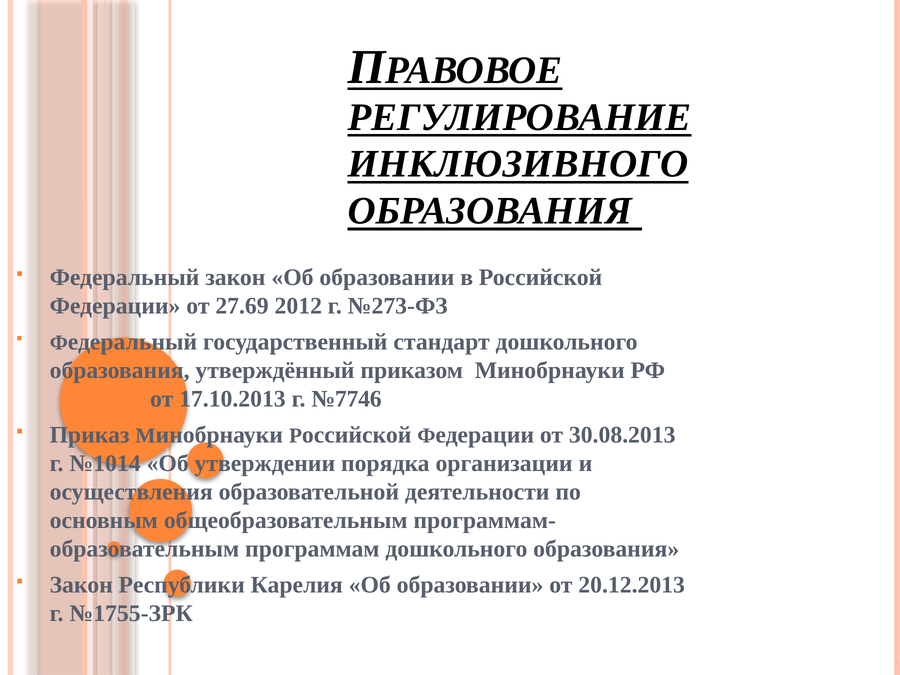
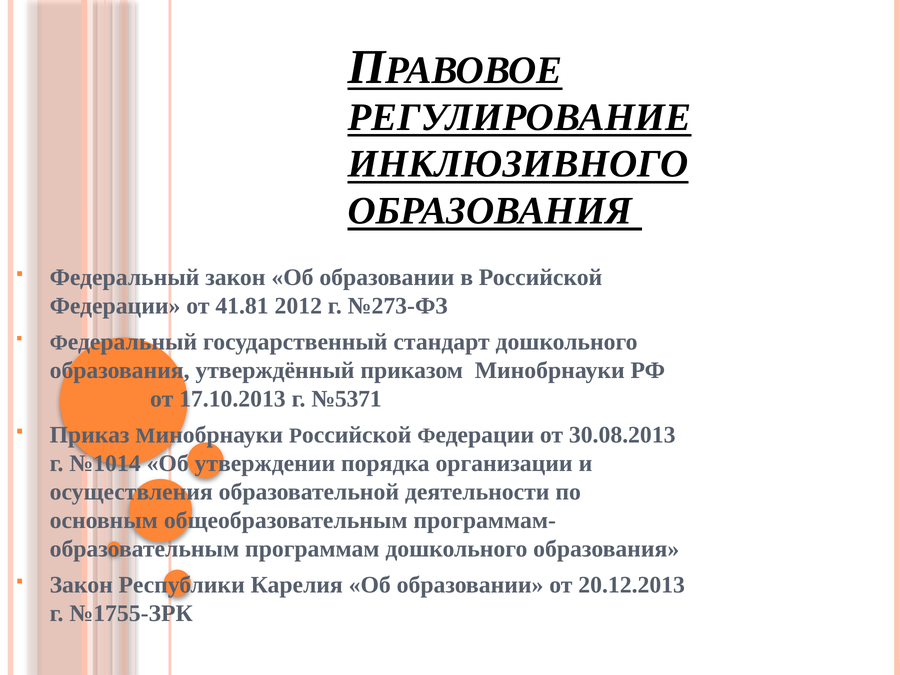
27.69: 27.69 -> 41.81
№7746: №7746 -> №5371
